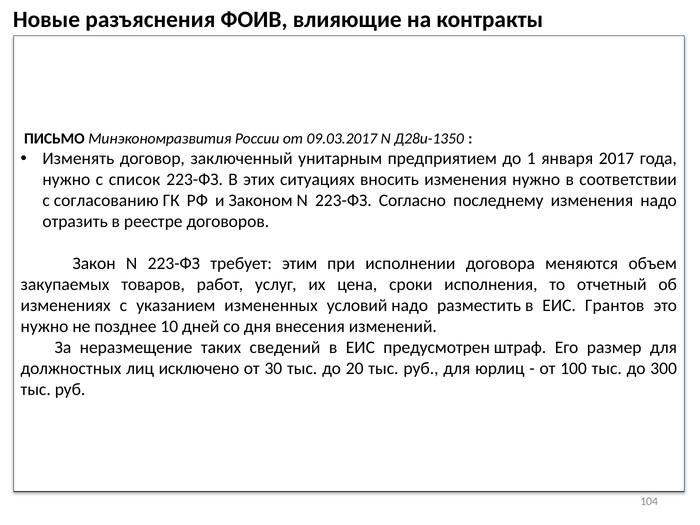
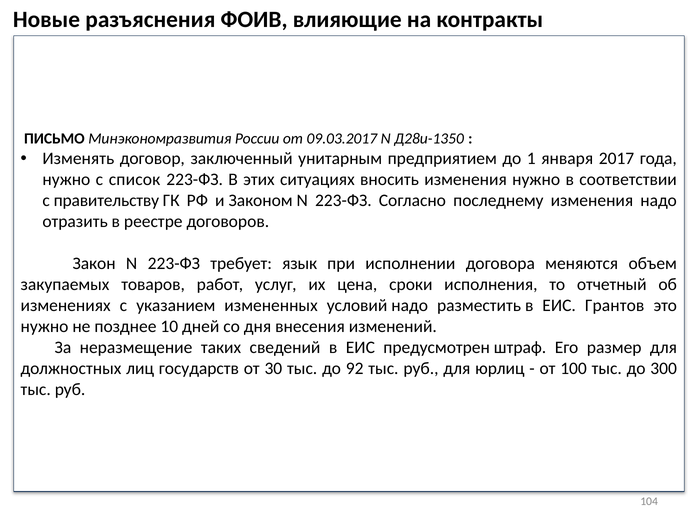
согласованию: согласованию -> правительству
этим: этим -> язык
исключено: исключено -> государств
20: 20 -> 92
